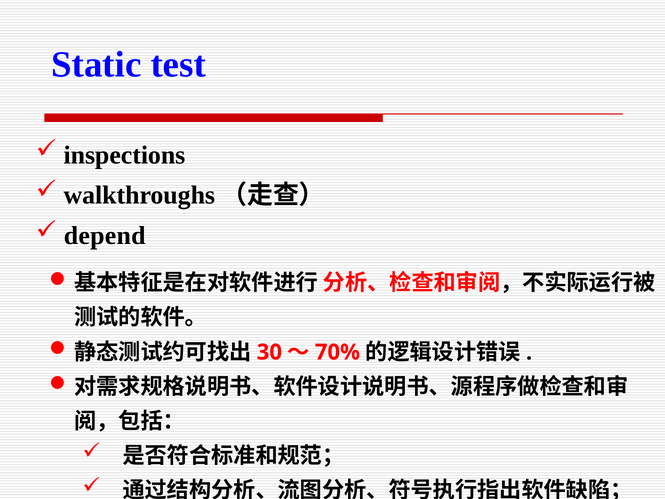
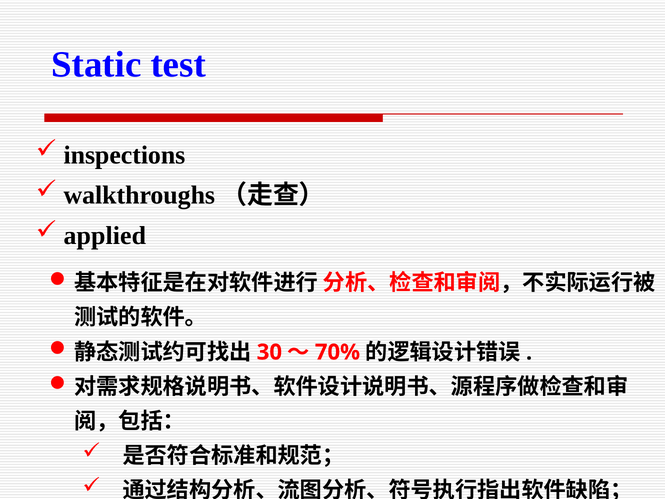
depend: depend -> applied
